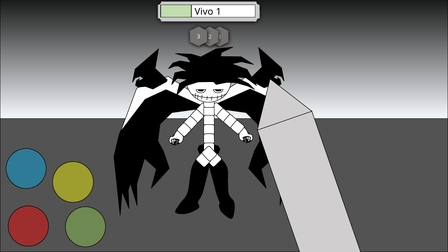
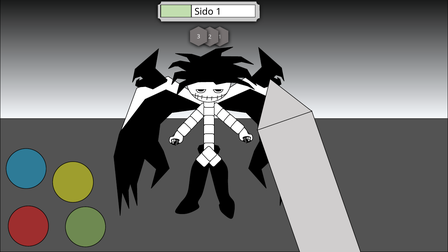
Vivo: Vivo -> Sido
